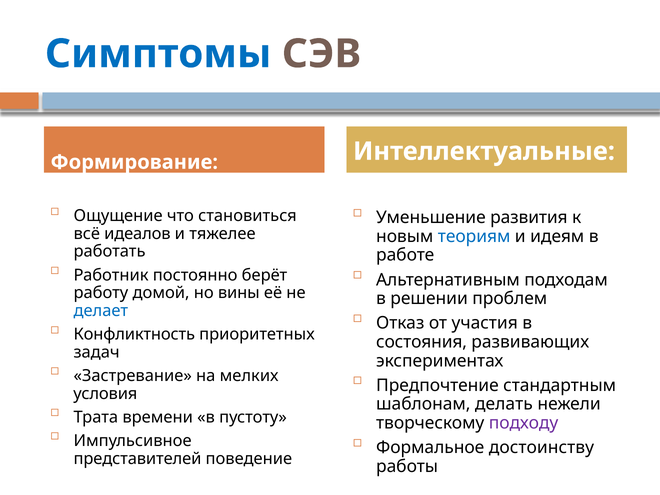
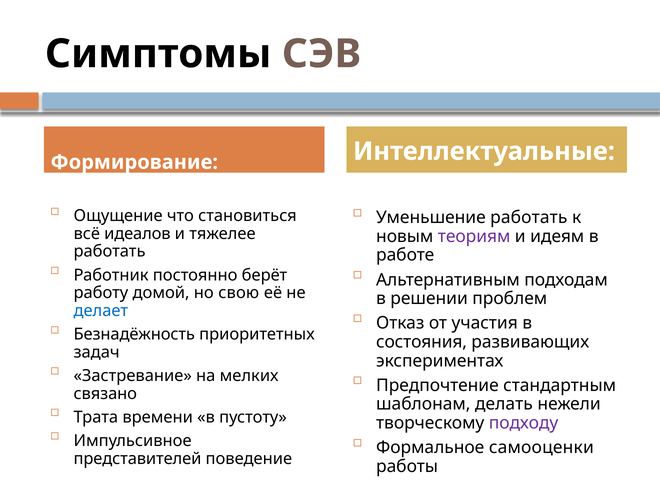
Симптомы colour: blue -> black
Уменьшение развития: развития -> работать
теориям colour: blue -> purple
вины: вины -> свою
Конфликтность: Конфликтность -> Безнадёжность
условия: условия -> связано
достоинству: достоинству -> самооценки
